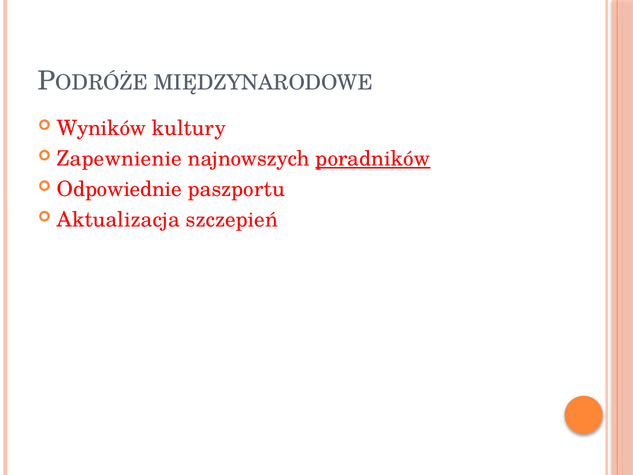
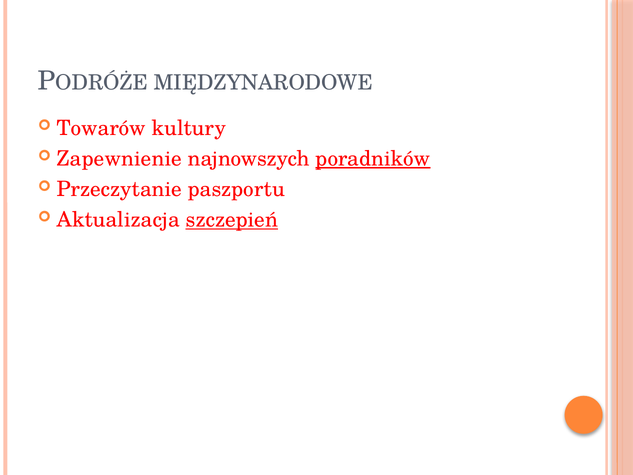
Wyników: Wyników -> Towarów
Odpowiednie: Odpowiednie -> Przeczytanie
szczepień underline: none -> present
